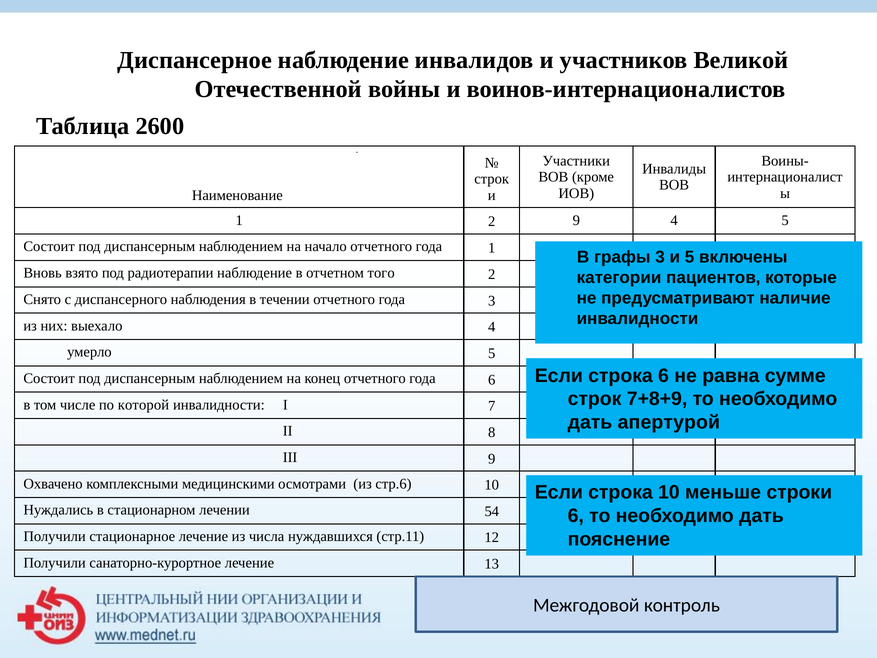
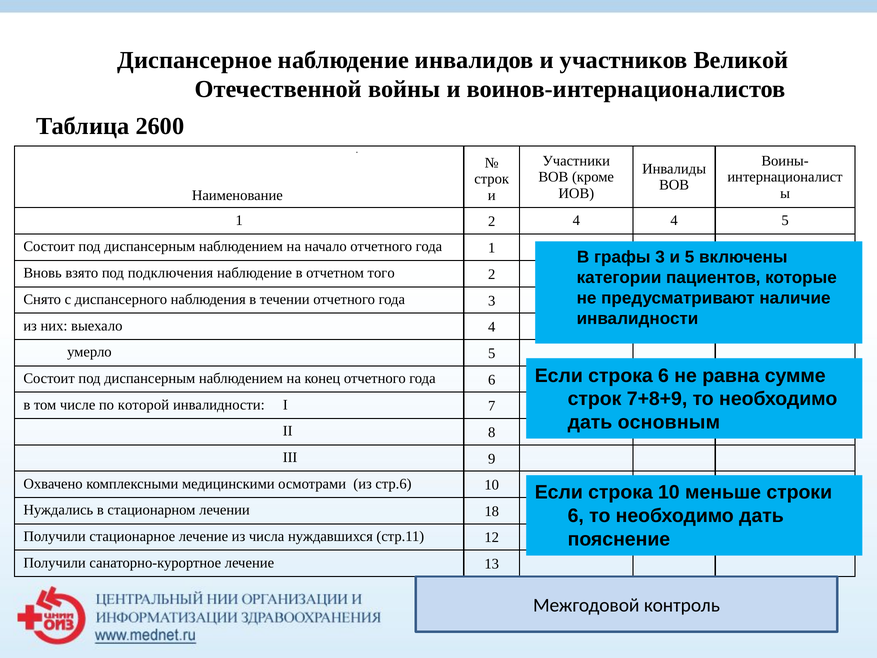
2 9: 9 -> 4
радиотерапии: радиотерапии -> подключения
апертурой: апертурой -> основным
54: 54 -> 18
